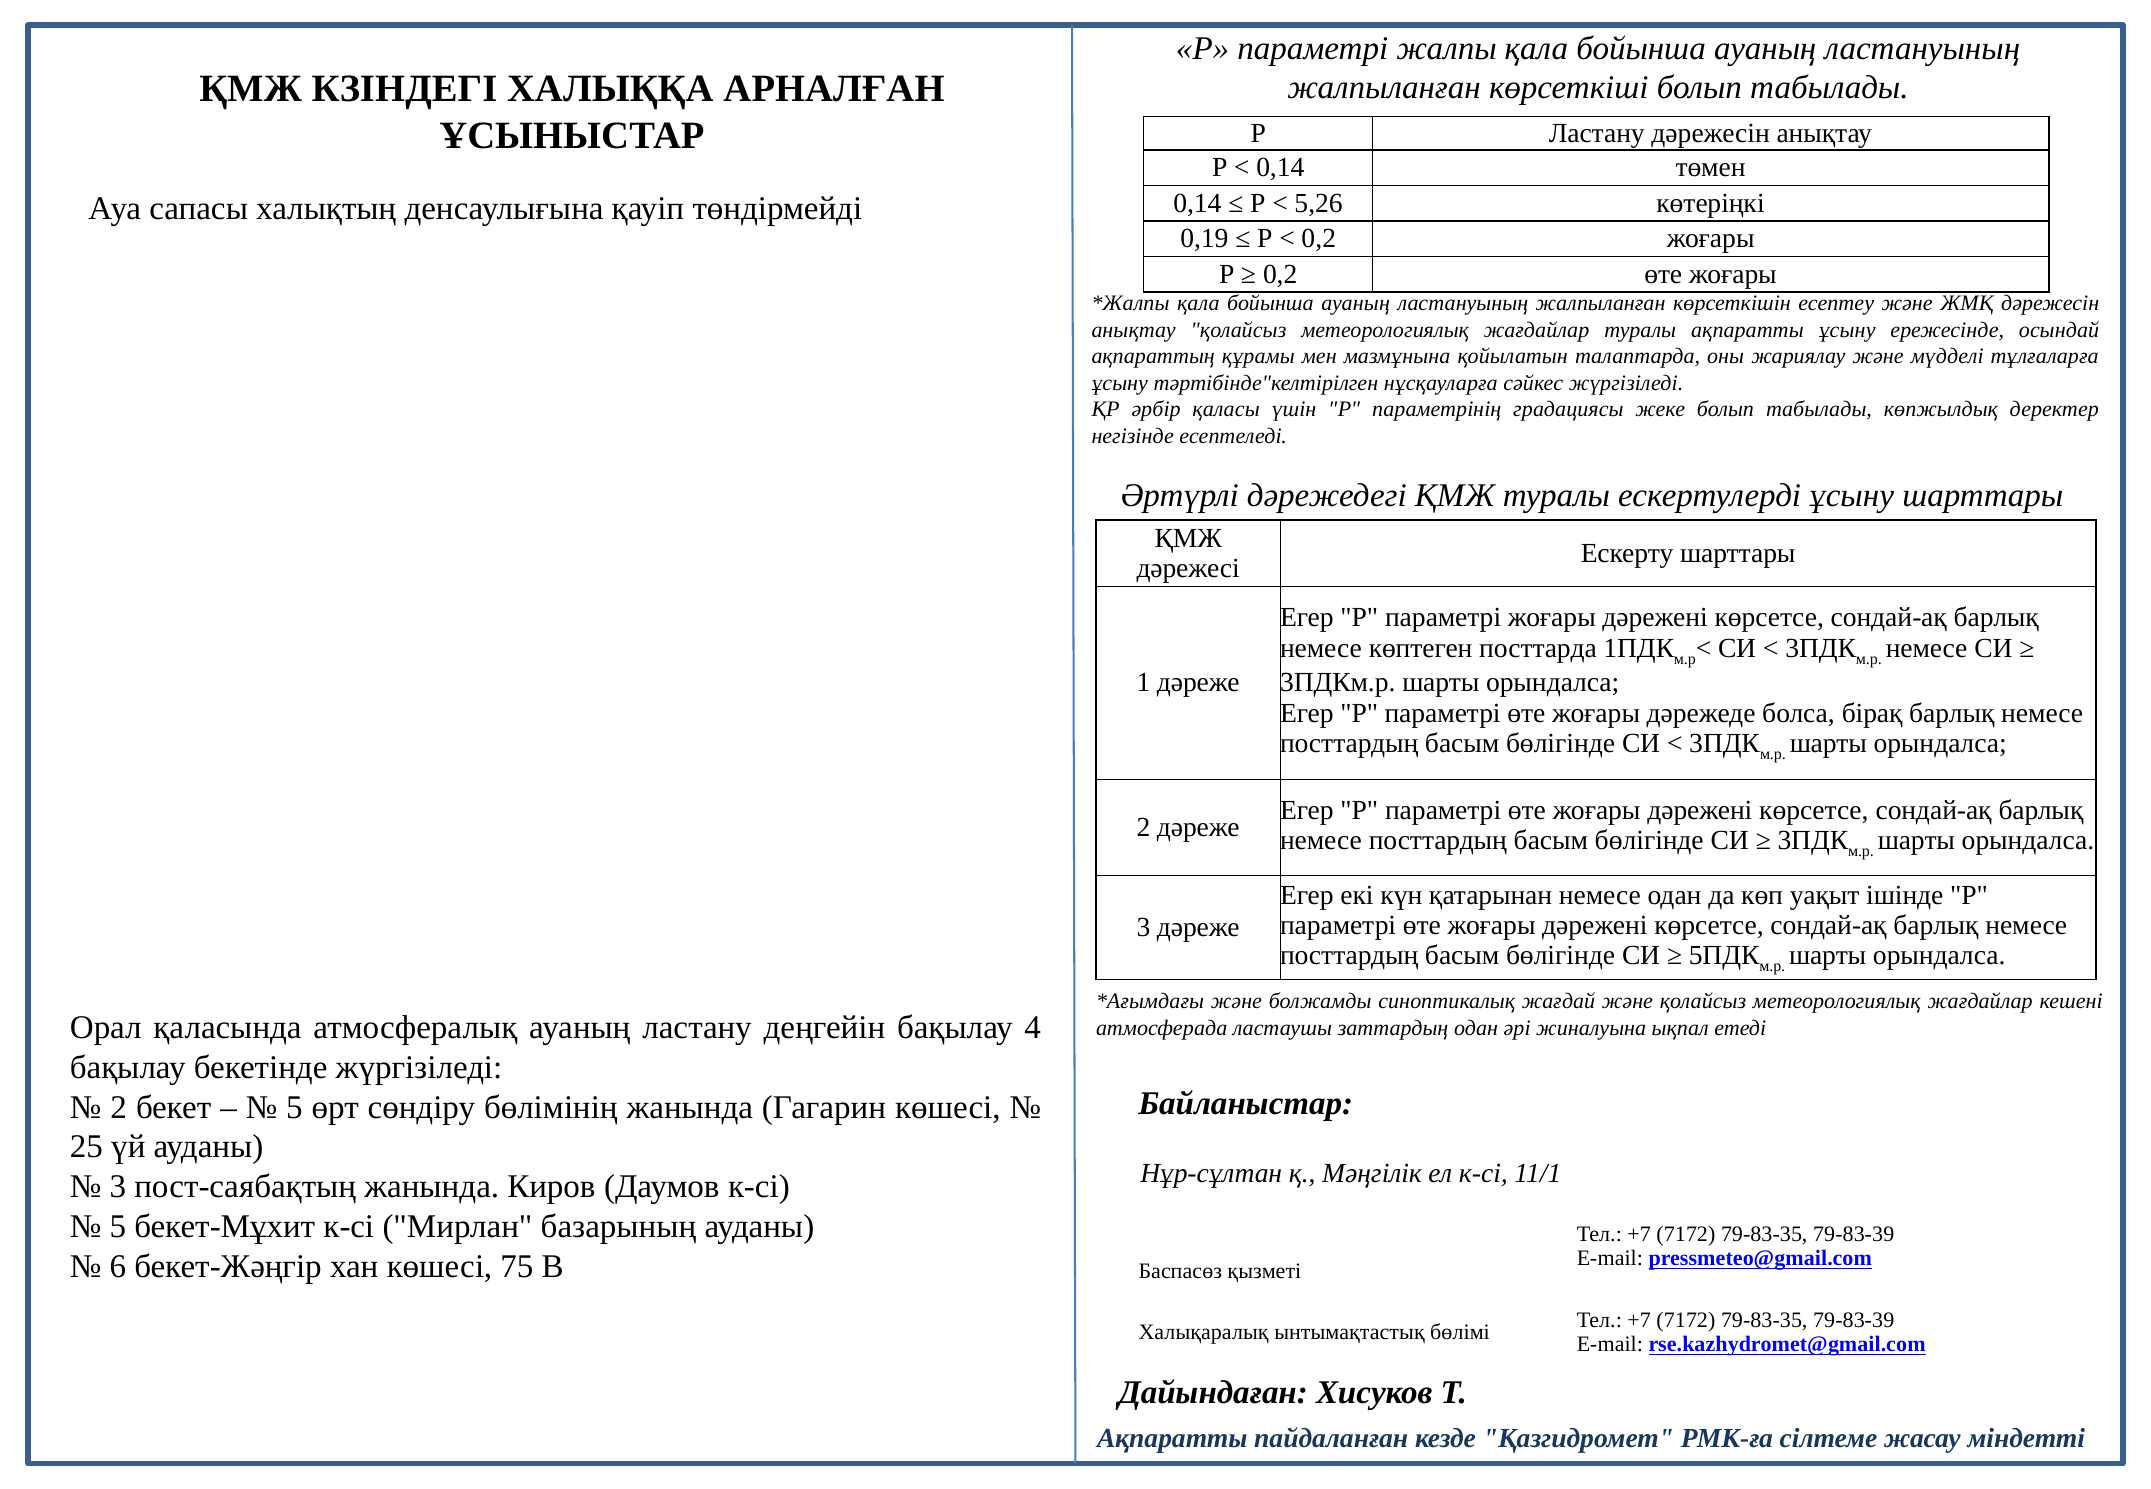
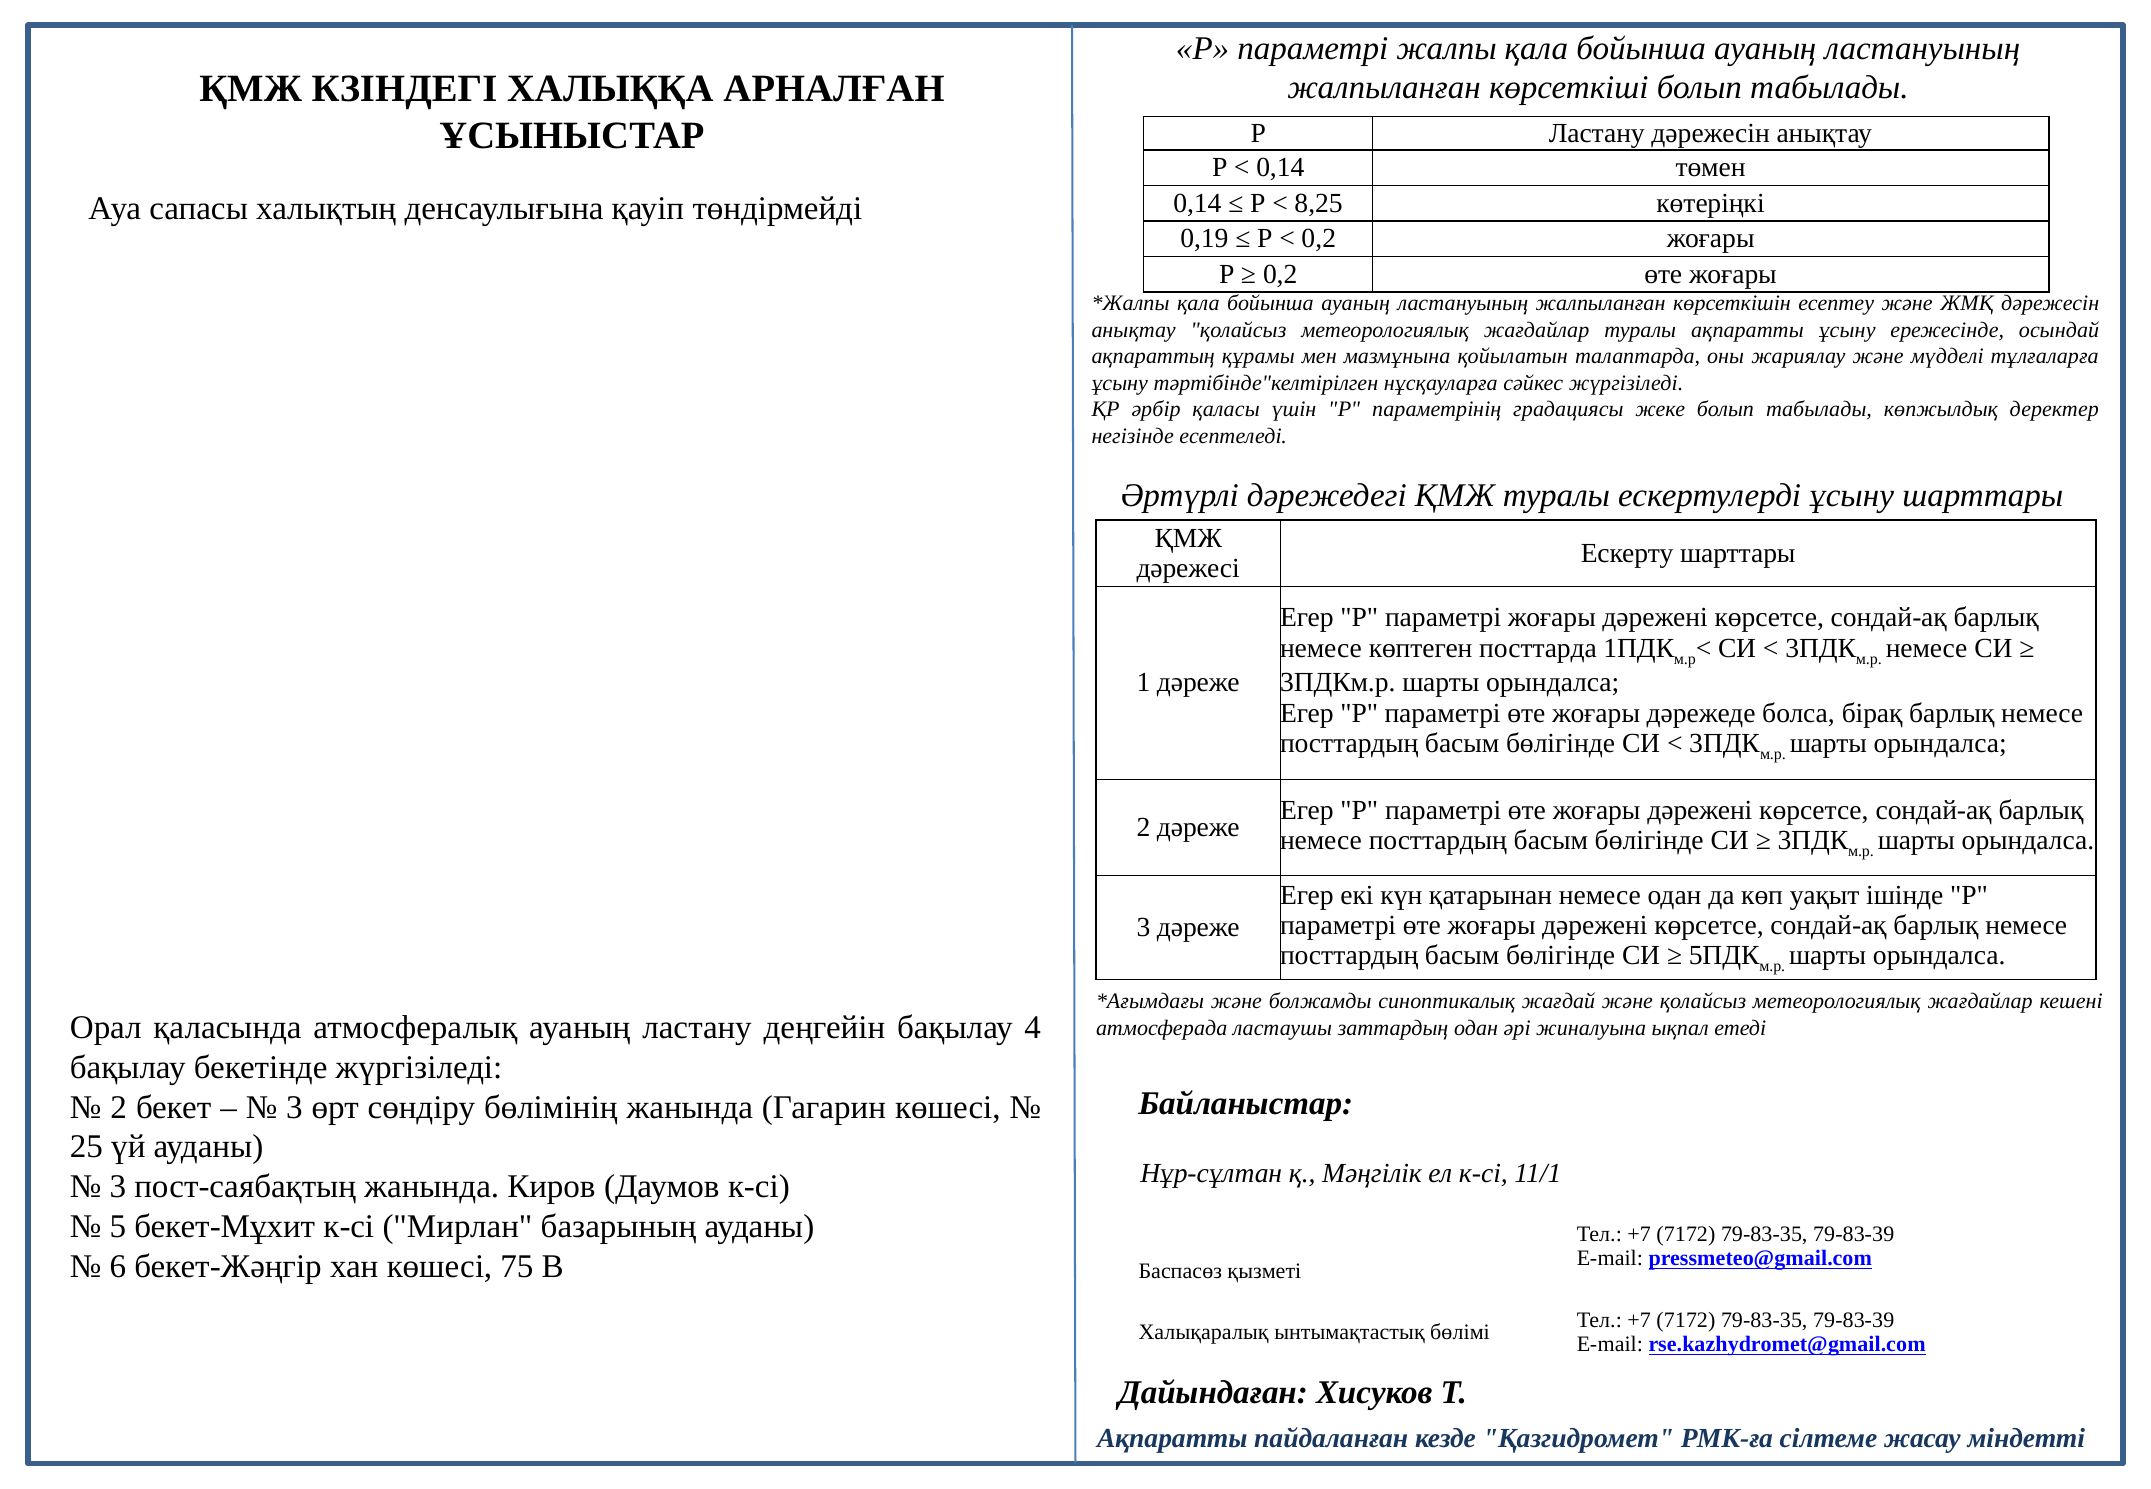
5,26: 5,26 -> 8,25
5 at (295, 1107): 5 -> 3
